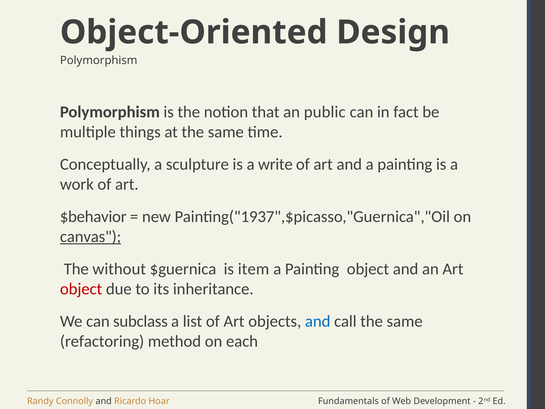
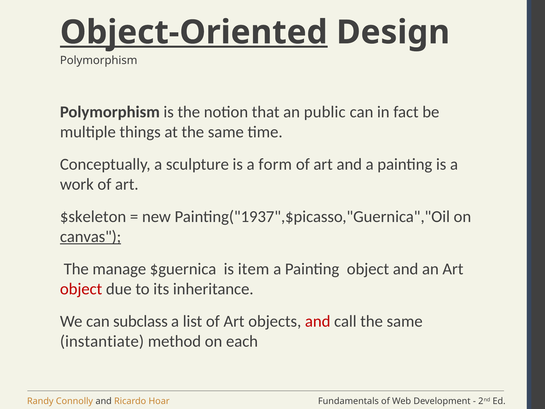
Object-Oriented underline: none -> present
write: write -> form
$behavior: $behavior -> $skeleton
without: without -> manage
and at (318, 321) colour: blue -> red
refactoring: refactoring -> instantiate
